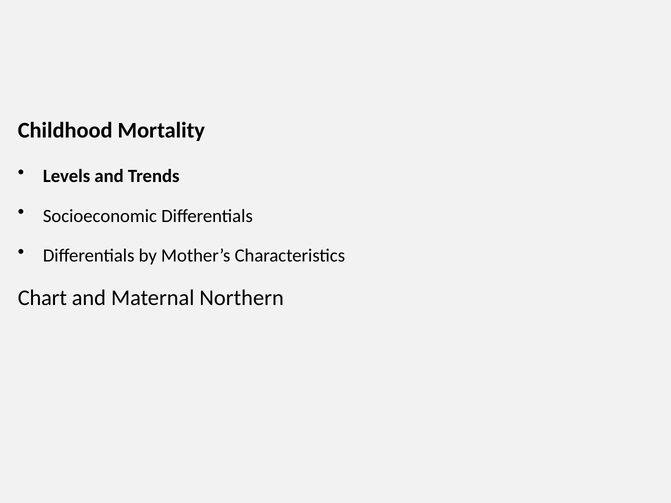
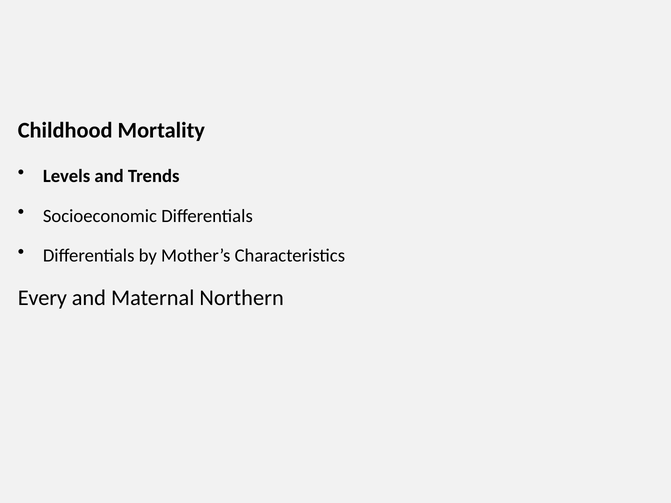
Chart: Chart -> Every
